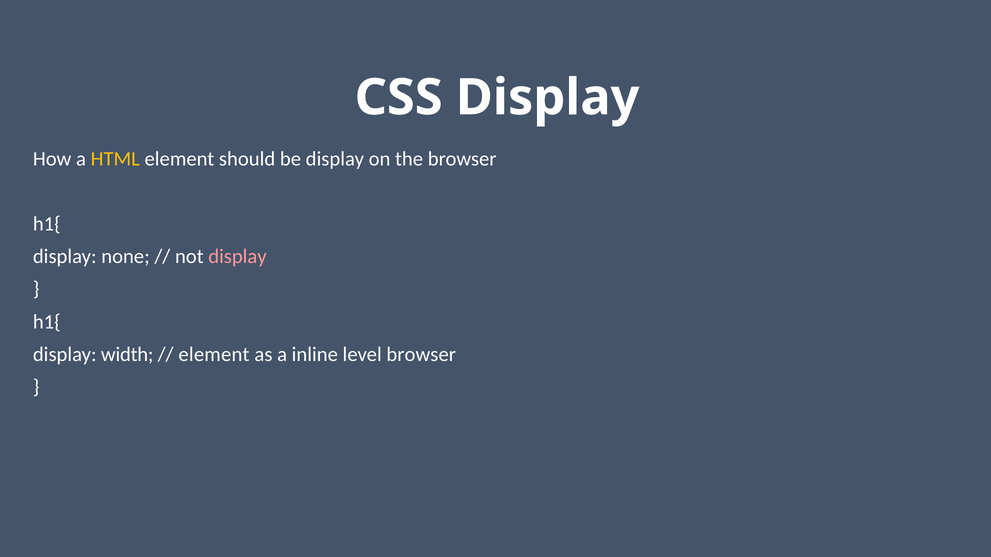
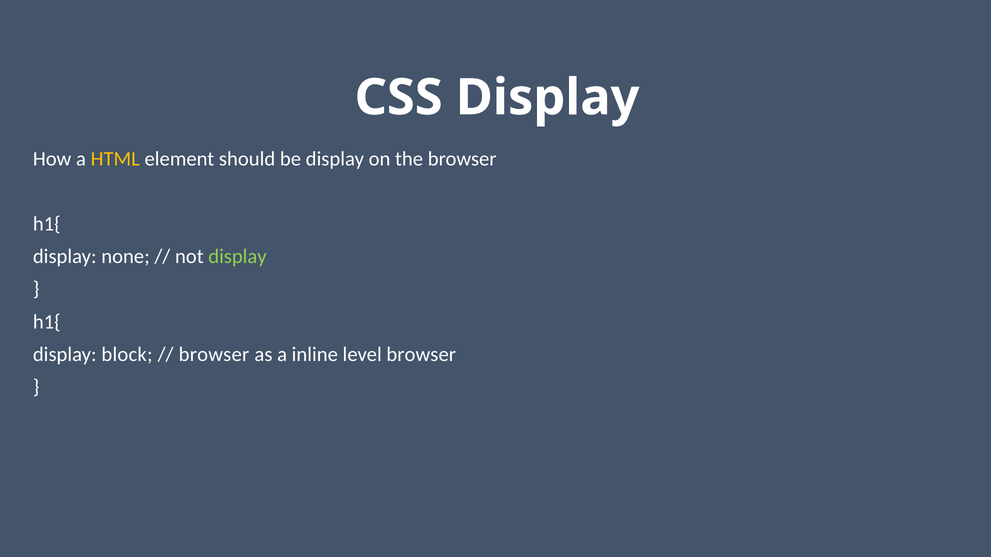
display at (237, 257) colour: pink -> light green
width: width -> block
element at (214, 355): element -> browser
